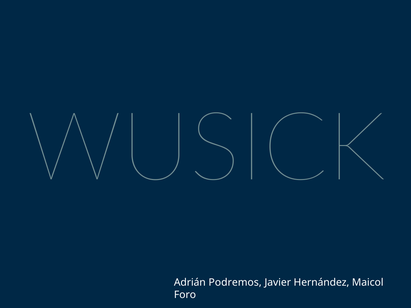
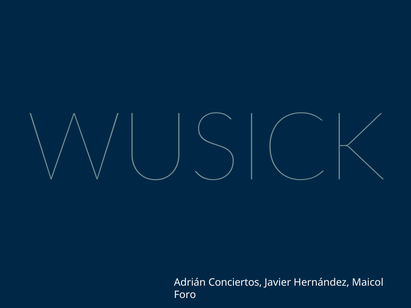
Podremos: Podremos -> Conciertos
